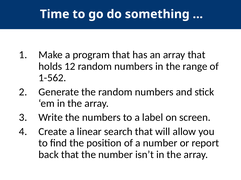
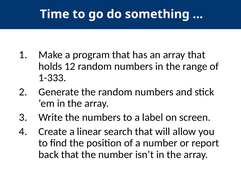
1-562: 1-562 -> 1-333
